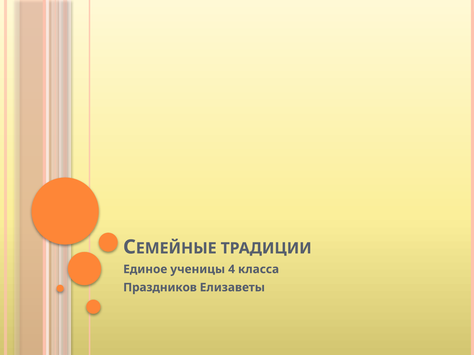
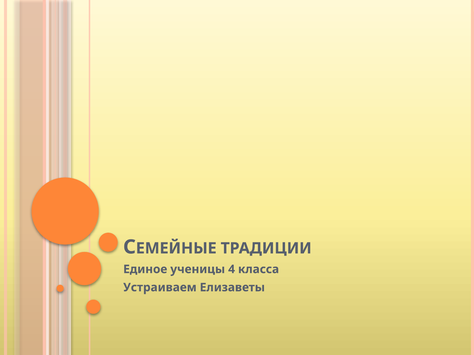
Праздников: Праздников -> Устраиваем
